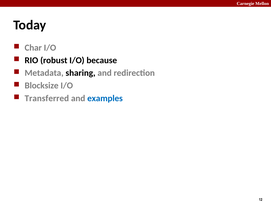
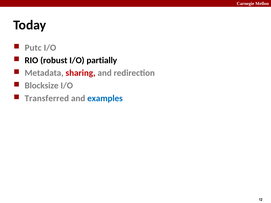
Char: Char -> Putc
because: because -> partially
sharing colour: black -> red
